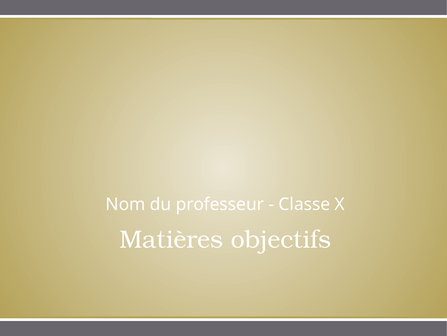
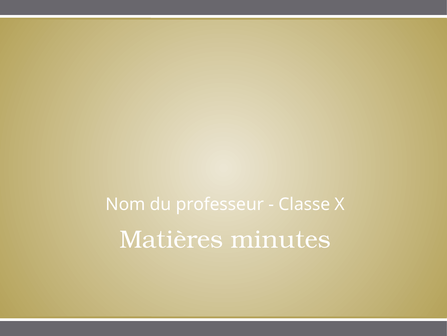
objectifs: objectifs -> minutes
